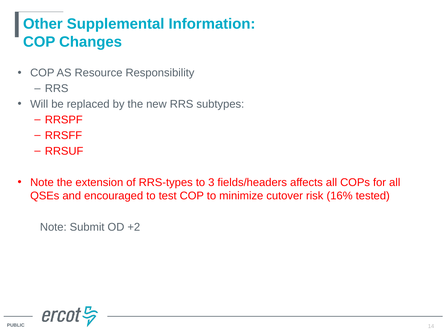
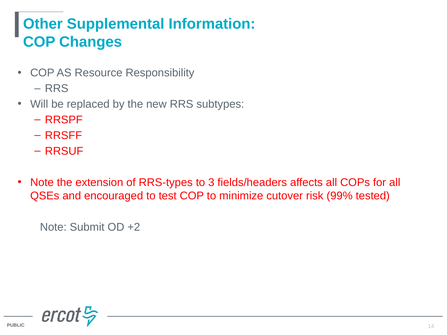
16%: 16% -> 99%
